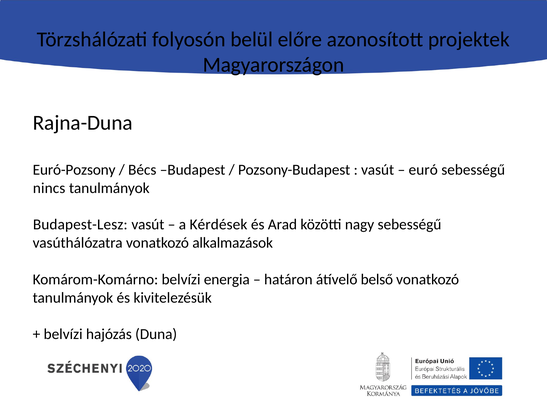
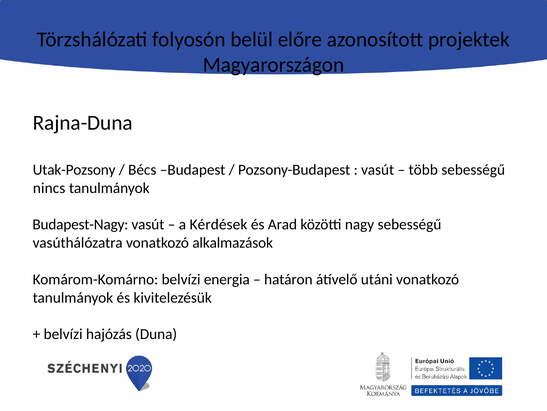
Euró-Pozsony: Euró-Pozsony -> Utak-Pozsony
euró: euró -> több
Budapest-Lesz: Budapest-Lesz -> Budapest-Nagy
belső: belső -> utáni
